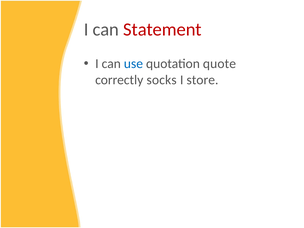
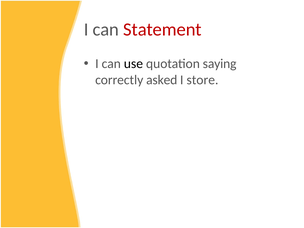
use colour: blue -> black
quote: quote -> saying
socks: socks -> asked
